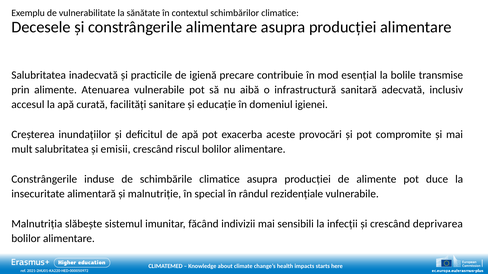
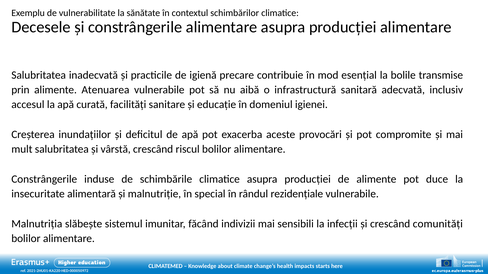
emisii: emisii -> vârstă
deprivarea: deprivarea -> comunități
